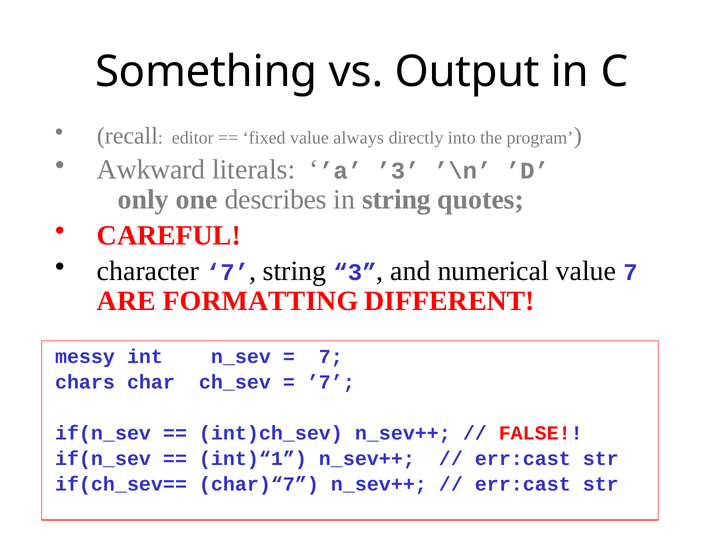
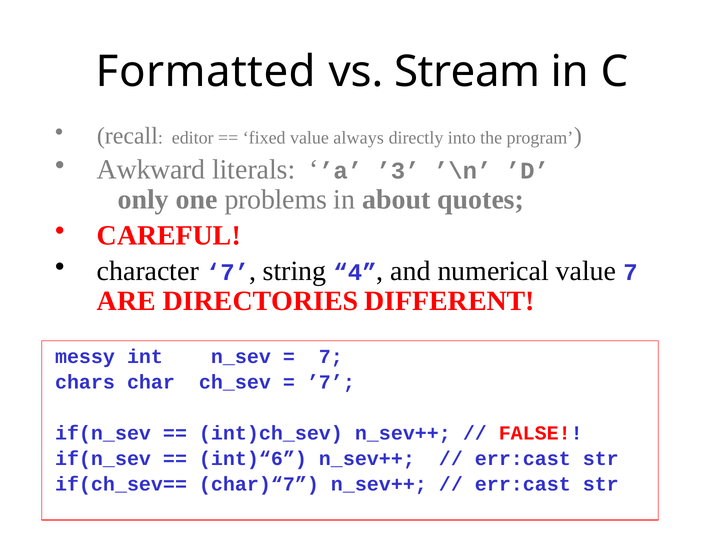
Something: Something -> Formatted
Output: Output -> Stream
describes: describes -> problems
in string: string -> about
3: 3 -> 4
FORMATTING: FORMATTING -> DIRECTORIES
int)“1: int)“1 -> int)“6
